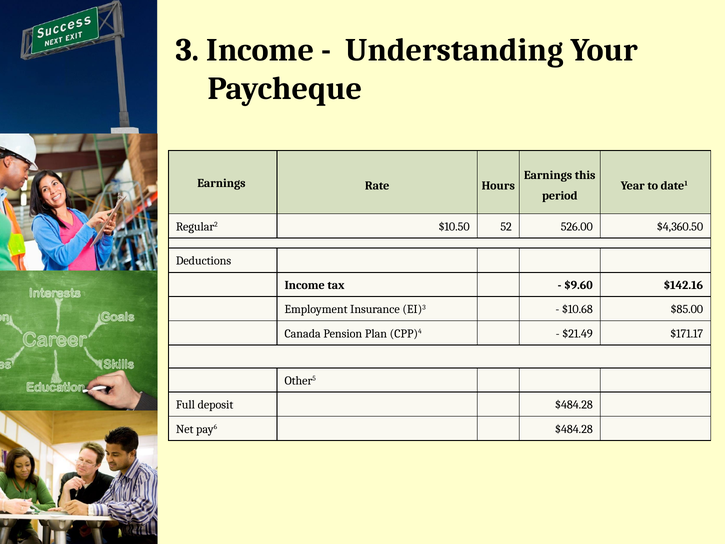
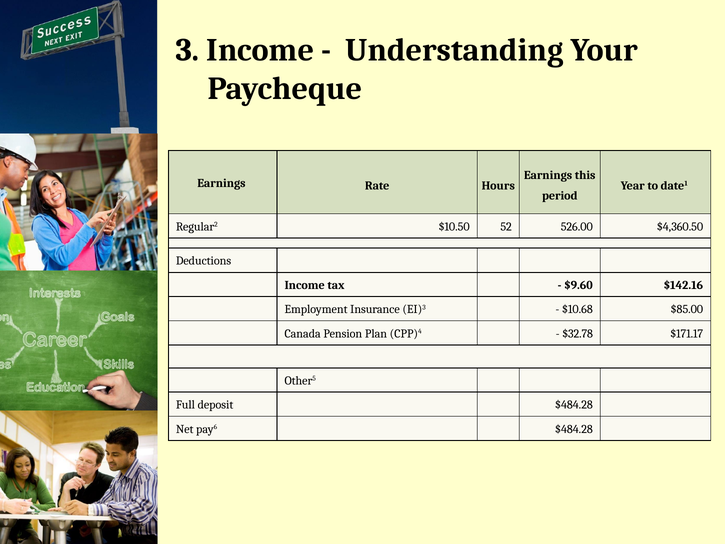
$21.49: $21.49 -> $32.78
